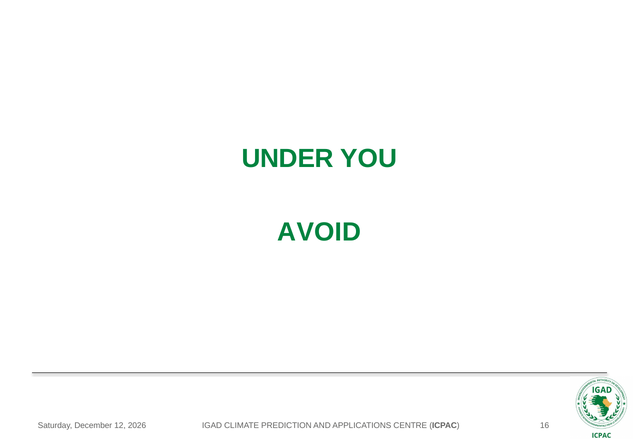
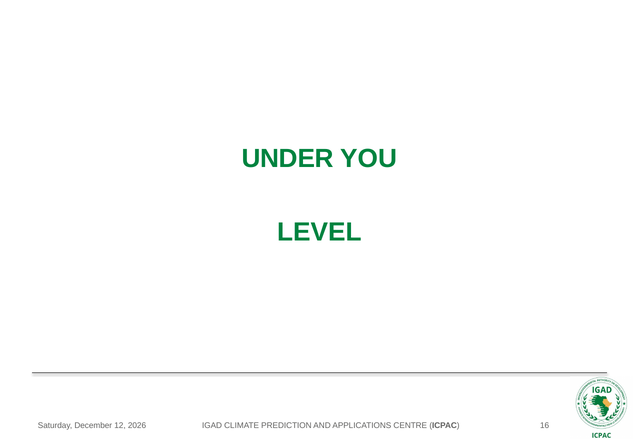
AVOID: AVOID -> LEVEL
